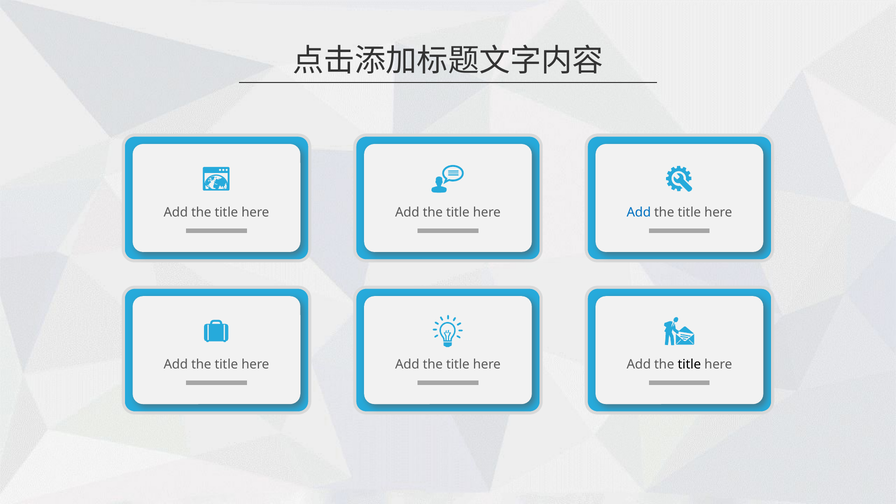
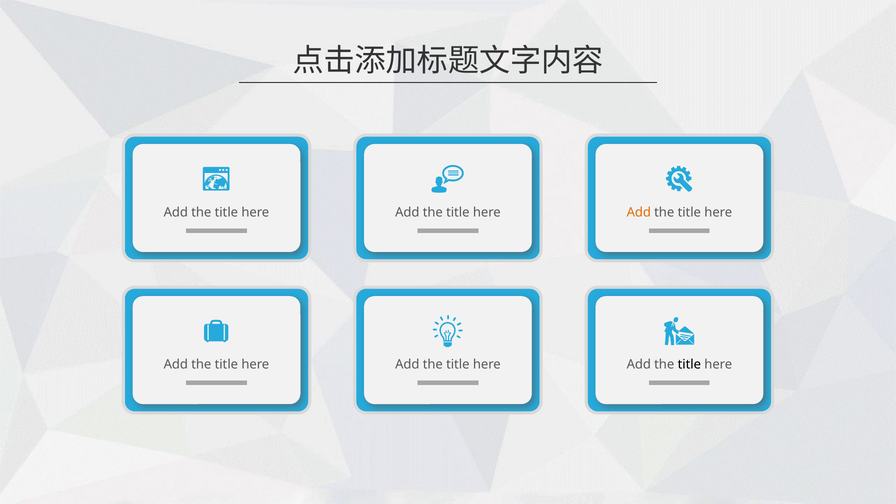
Add at (639, 212) colour: blue -> orange
